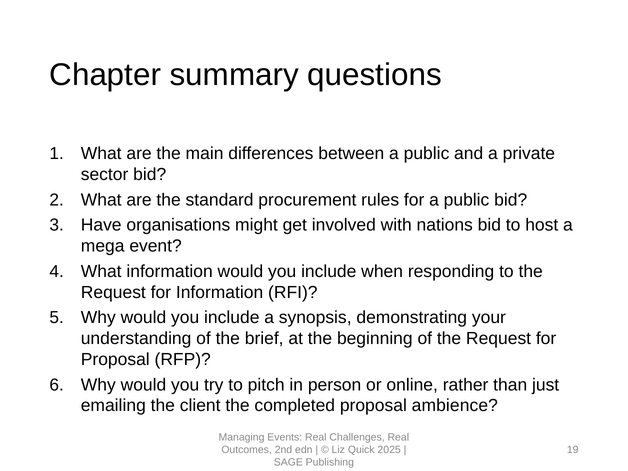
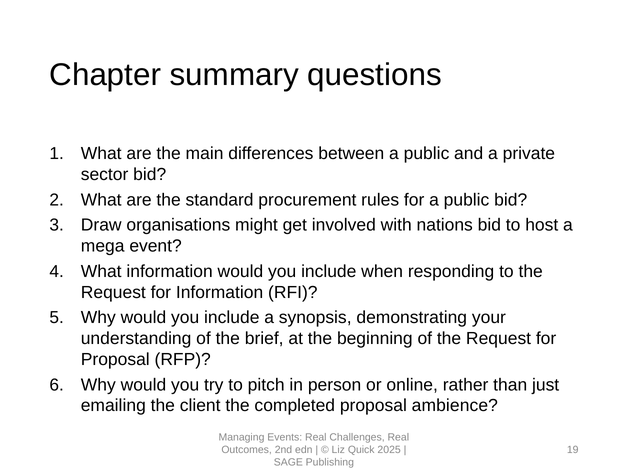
Have: Have -> Draw
